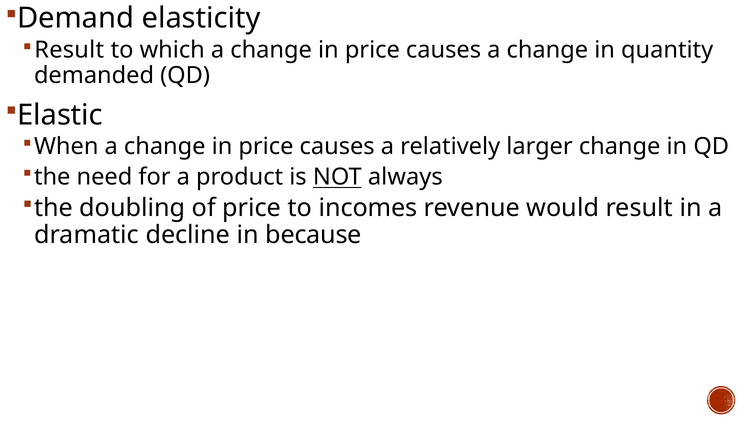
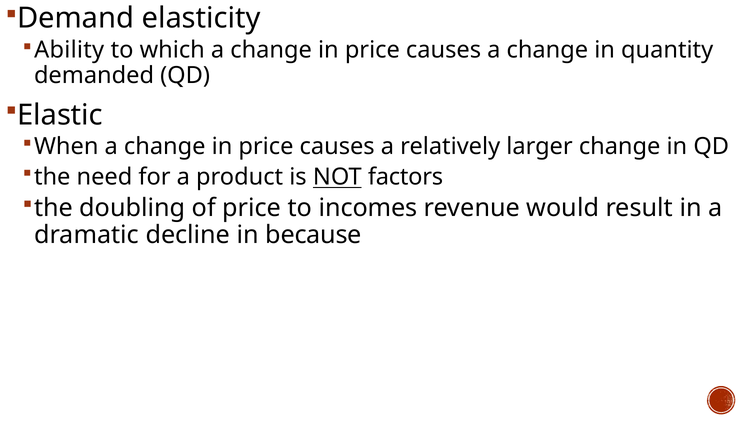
Result at (69, 50): Result -> Ability
always: always -> factors
